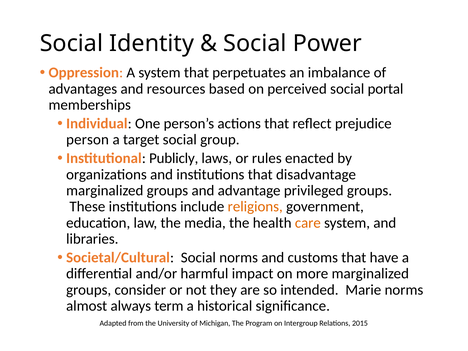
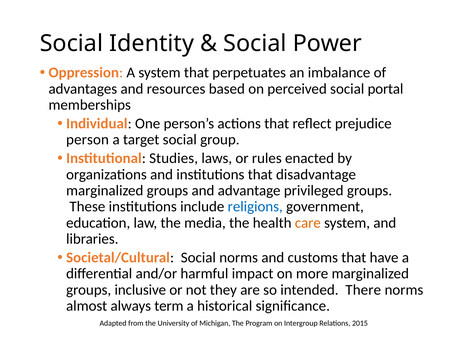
Publicly: Publicly -> Studies
religions colour: orange -> blue
consider: consider -> inclusive
Marie: Marie -> There
